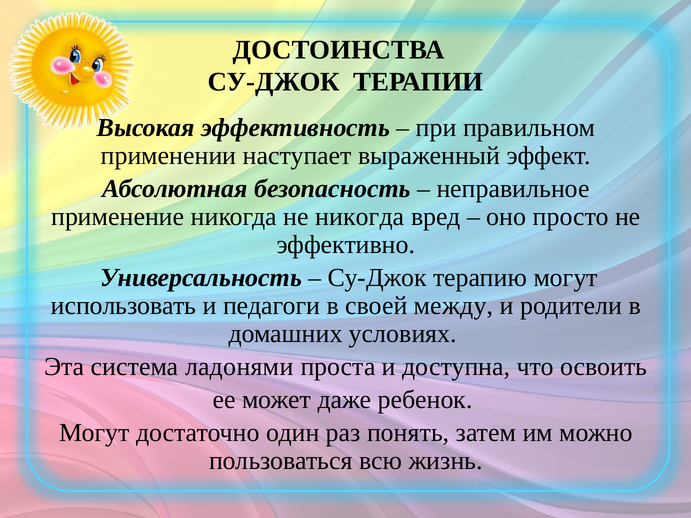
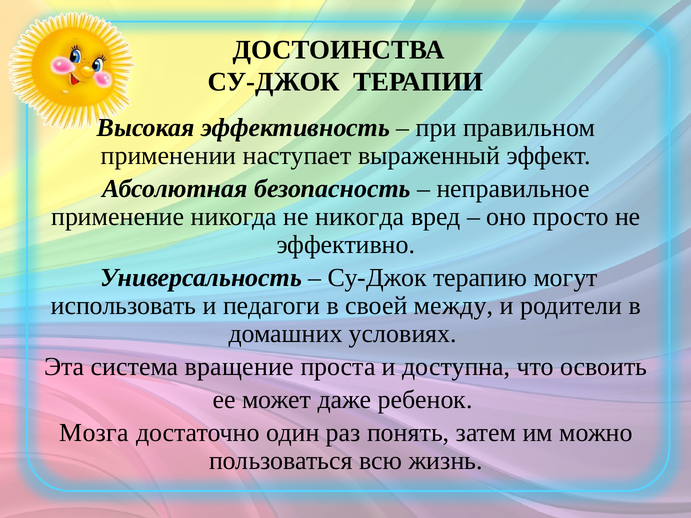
ладонями: ладонями -> вращение
Могут at (94, 433): Могут -> Мозга
